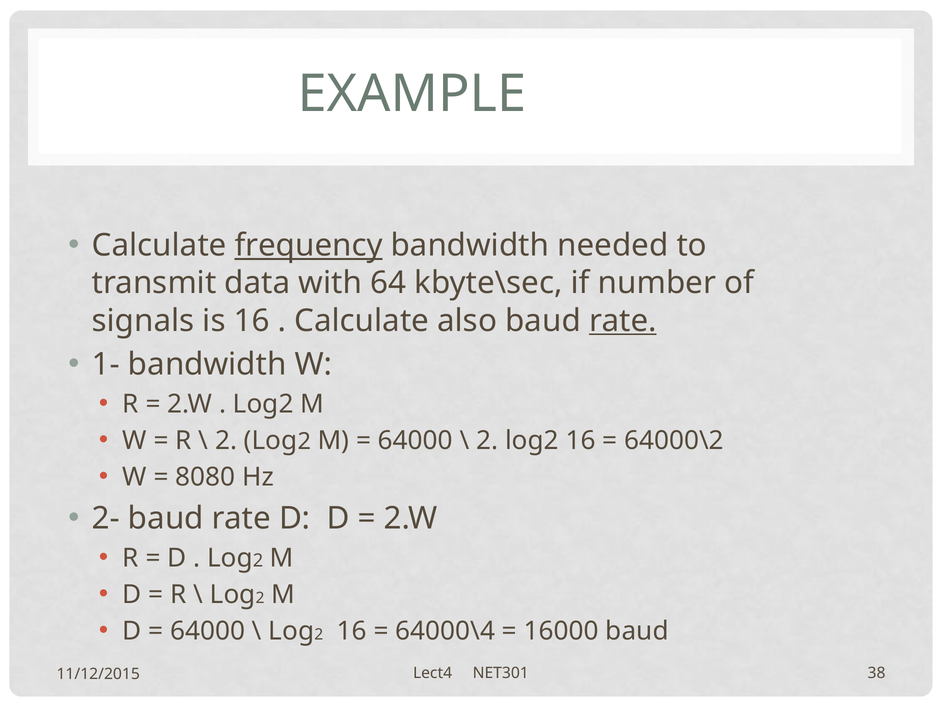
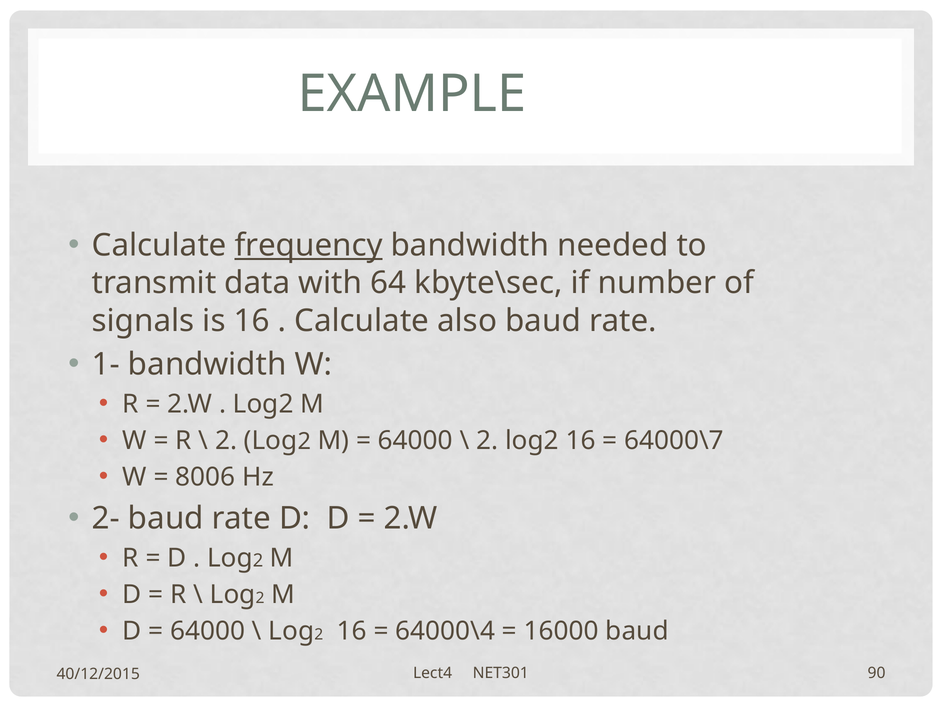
rate at (623, 321) underline: present -> none
64000\2: 64000\2 -> 64000\7
8080: 8080 -> 8006
38: 38 -> 90
11/12/2015: 11/12/2015 -> 40/12/2015
